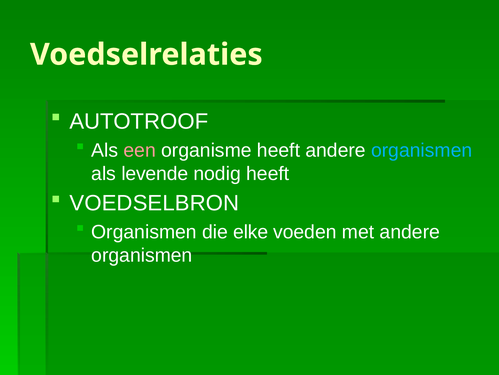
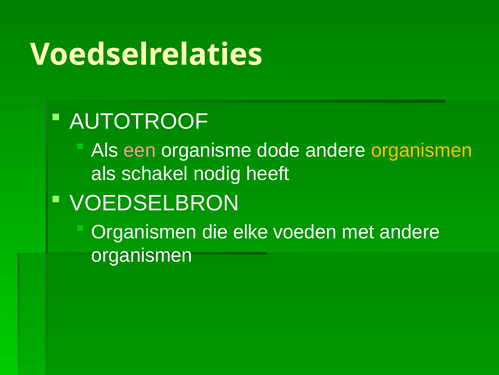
organisme heeft: heeft -> dode
organismen at (422, 150) colour: light blue -> yellow
levende: levende -> schakel
